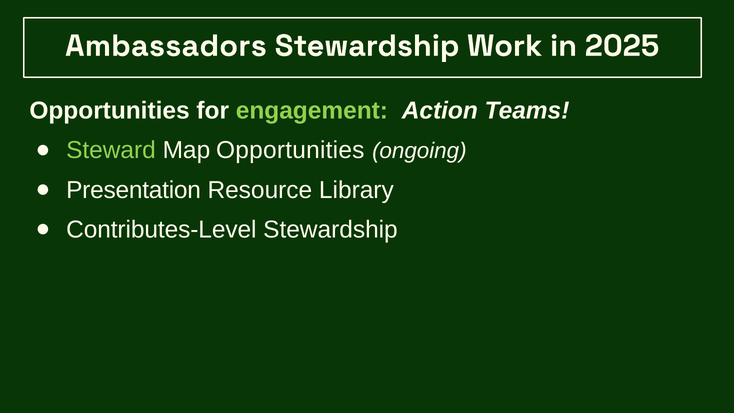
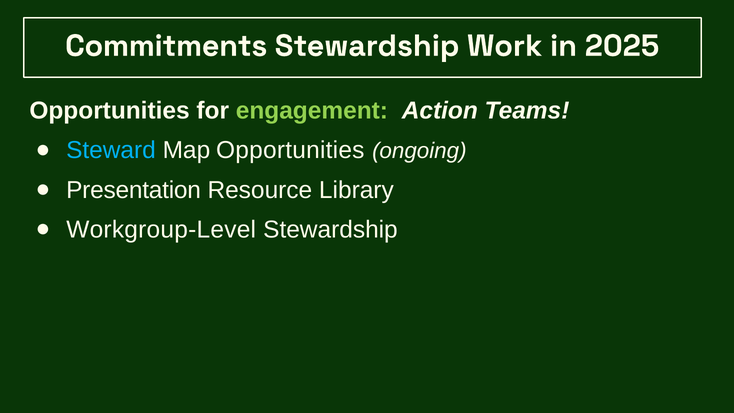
Ambassadors: Ambassadors -> Commitments
Steward colour: light green -> light blue
Contributes-Level: Contributes-Level -> Workgroup-Level
